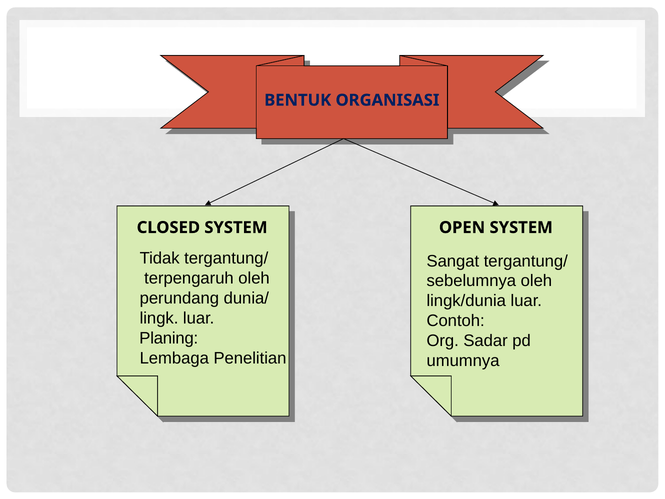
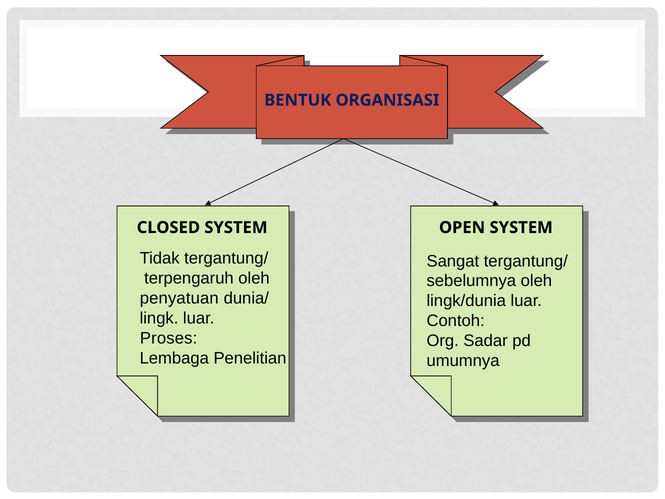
perundang: perundang -> penyatuan
Planing: Planing -> Proses
